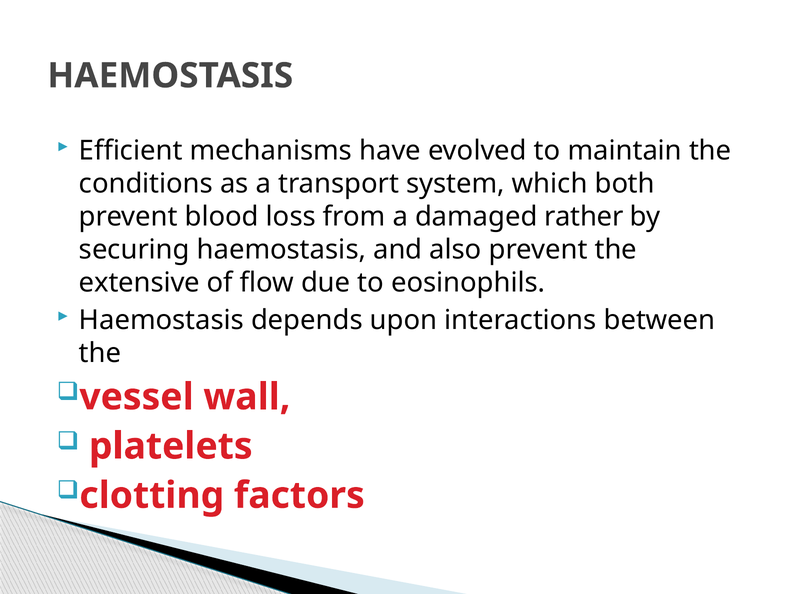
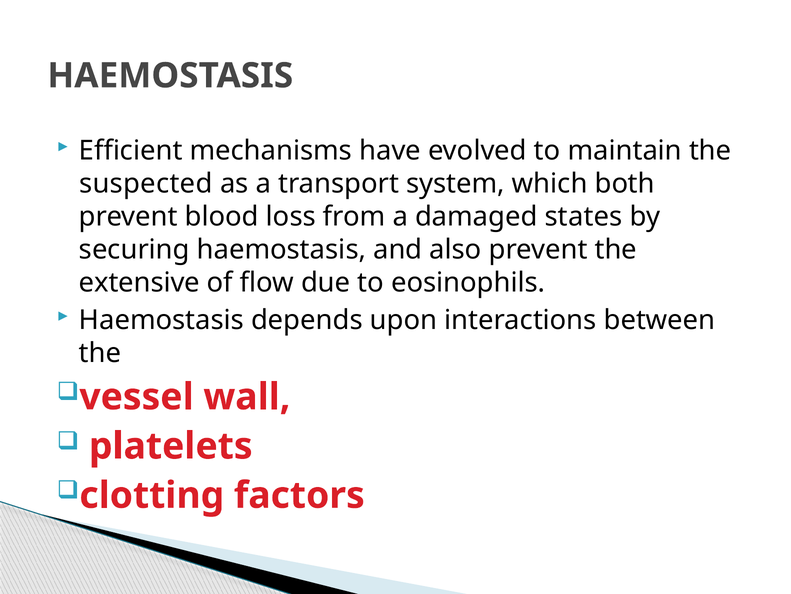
conditions: conditions -> suspected
rather: rather -> states
